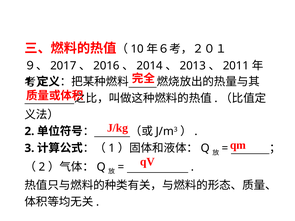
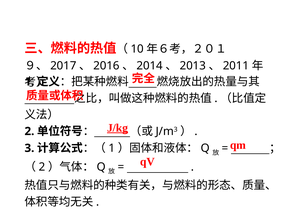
J/kg underline: none -> present
